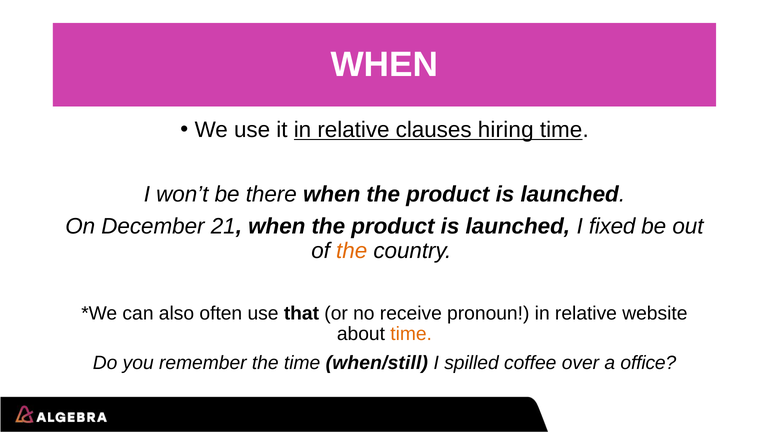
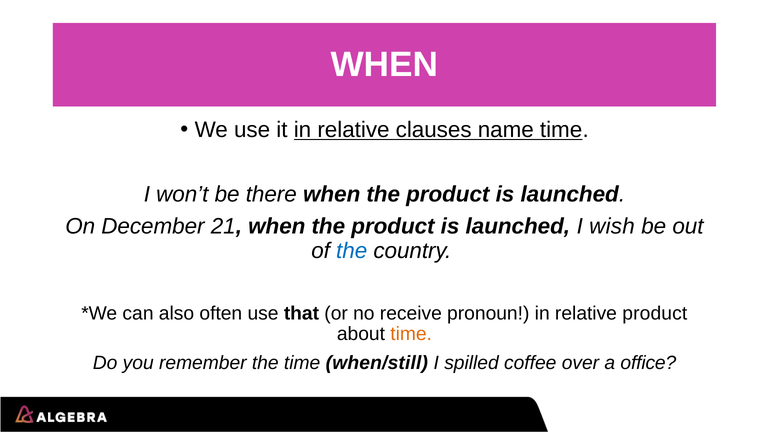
hiring: hiring -> name
fixed: fixed -> wish
the at (352, 251) colour: orange -> blue
relative website: website -> product
